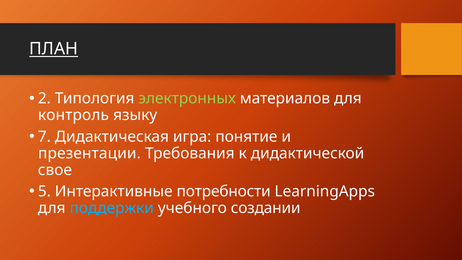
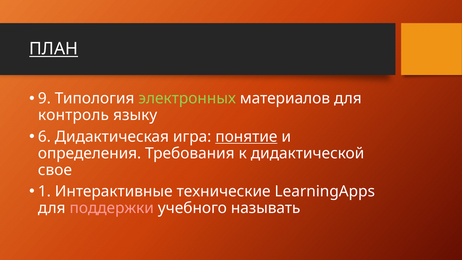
2: 2 -> 9
7: 7 -> 6
понятие underline: none -> present
презентации: презентации -> определения
5: 5 -> 1
потребности: потребности -> технические
поддержки colour: light blue -> pink
создании: создании -> называть
